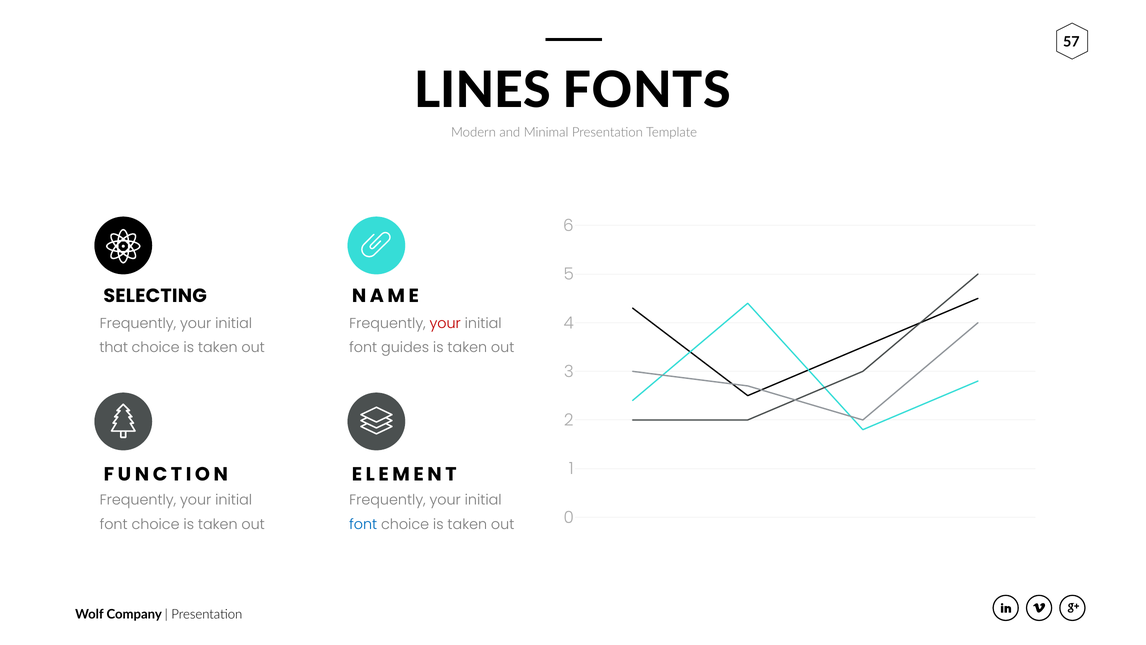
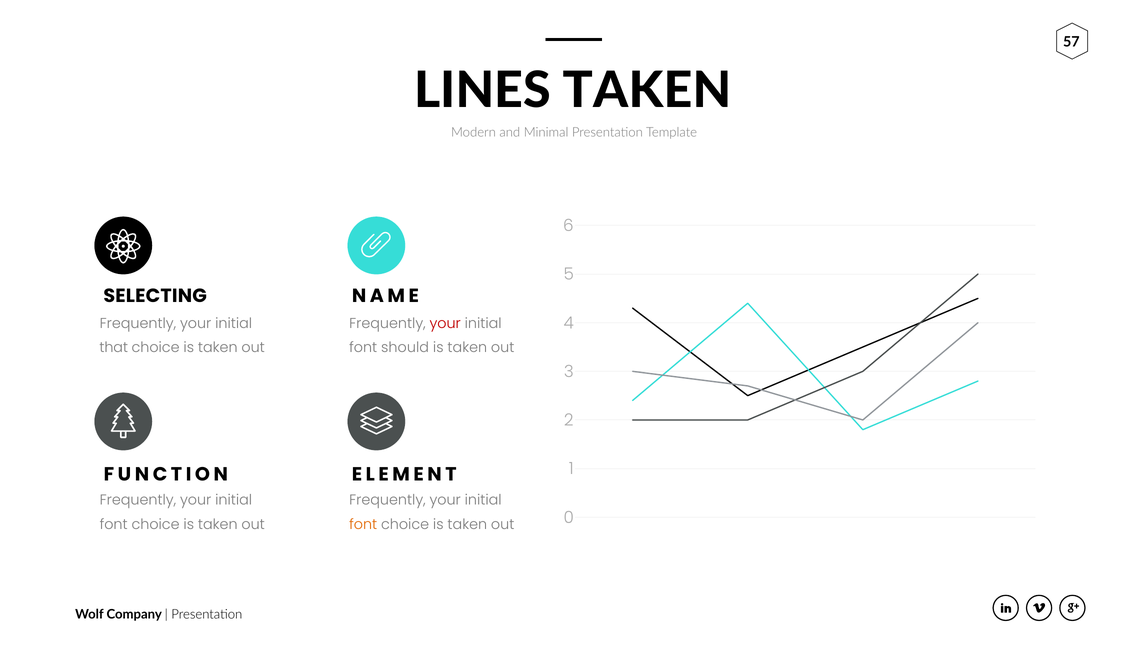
LINES FONTS: FONTS -> TAKEN
guides: guides -> should
font at (363, 524) colour: blue -> orange
